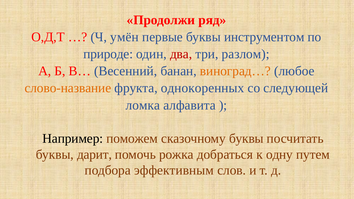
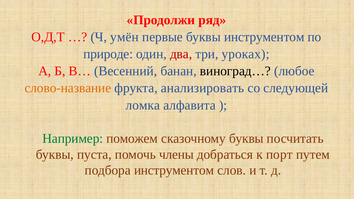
разлом: разлом -> уроках
виноград… colour: orange -> black
однокоренных: однокоренных -> анализировать
Например colour: black -> green
дарит: дарит -> пуста
рожка: рожка -> члены
одну: одну -> порт
подбора эффективным: эффективным -> инструментом
